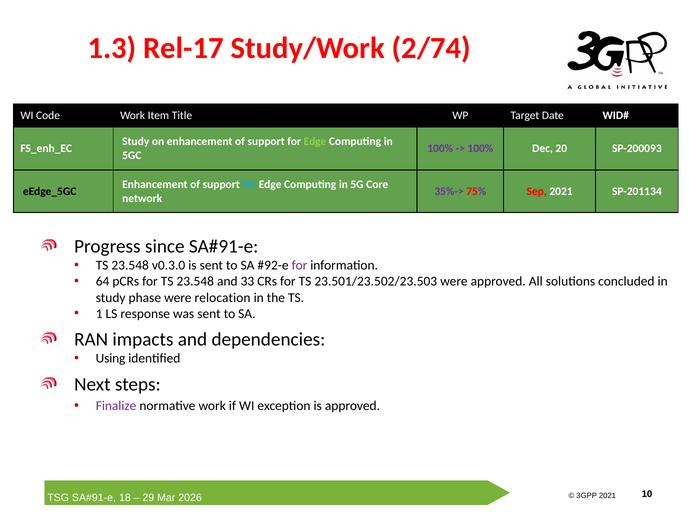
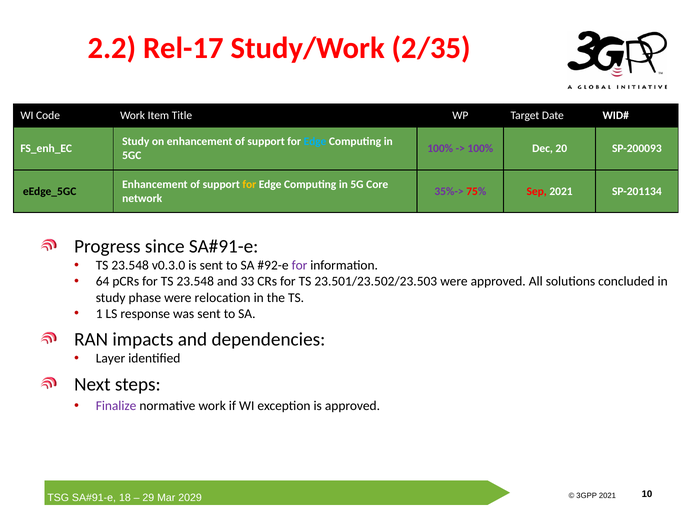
1.3: 1.3 -> 2.2
2/74: 2/74 -> 2/35
Edge at (315, 142) colour: light green -> light blue
for at (249, 184) colour: light blue -> yellow
Using: Using -> Layer
2026: 2026 -> 2029
